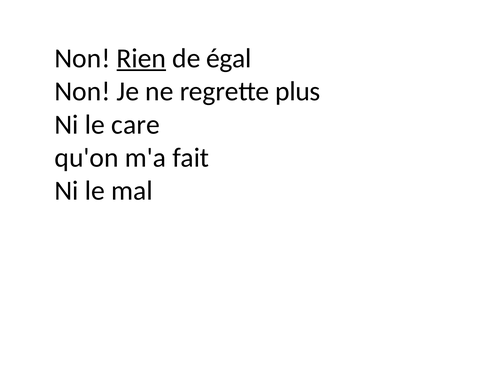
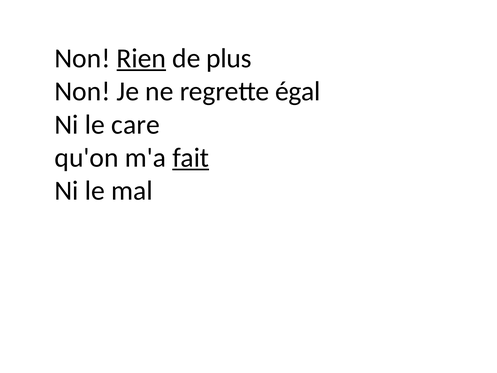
égal: égal -> plus
plus: plus -> égal
fait underline: none -> present
